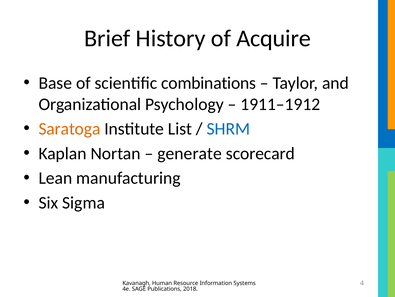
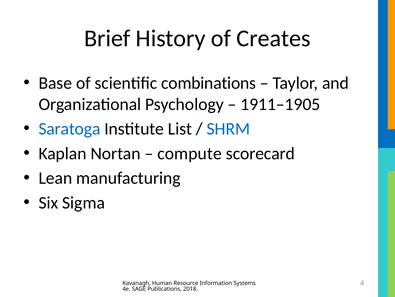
Acquire: Acquire -> Creates
1911–1912: 1911–1912 -> 1911–1905
Saratoga colour: orange -> blue
generate: generate -> compute
